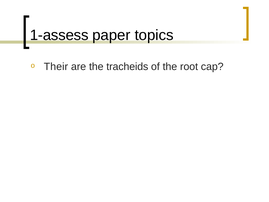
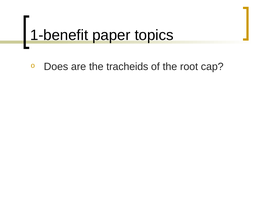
1-assess: 1-assess -> 1-benefit
Their: Their -> Does
